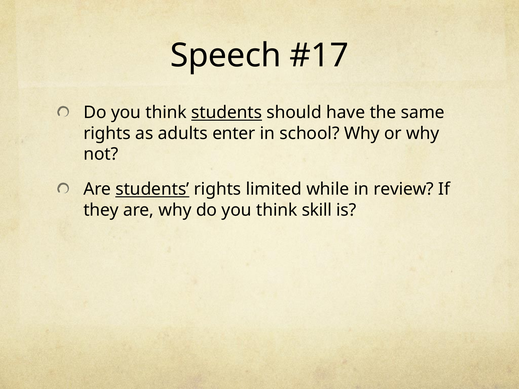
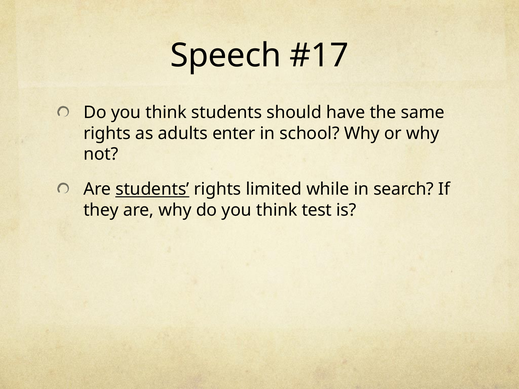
students at (227, 113) underline: present -> none
review: review -> search
skill: skill -> test
